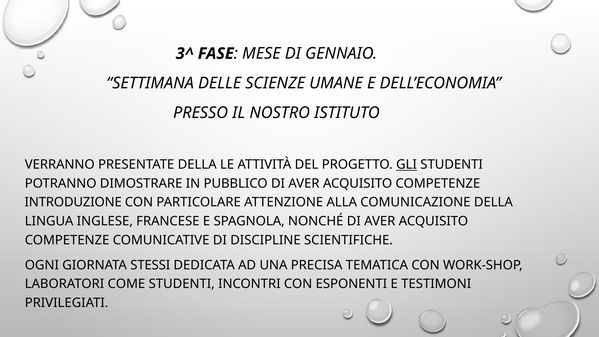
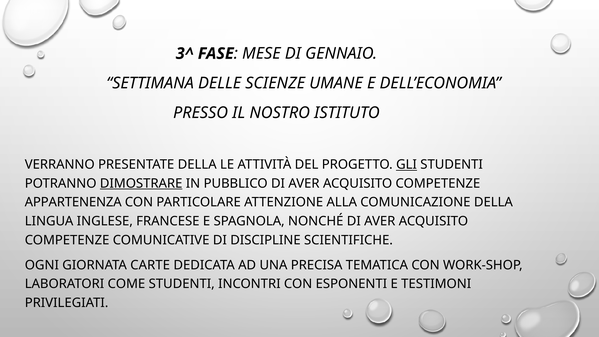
DIMOSTRARE underline: none -> present
INTRODUZIONE: INTRODUZIONE -> APPARTENENZA
STESSI: STESSI -> CARTE
